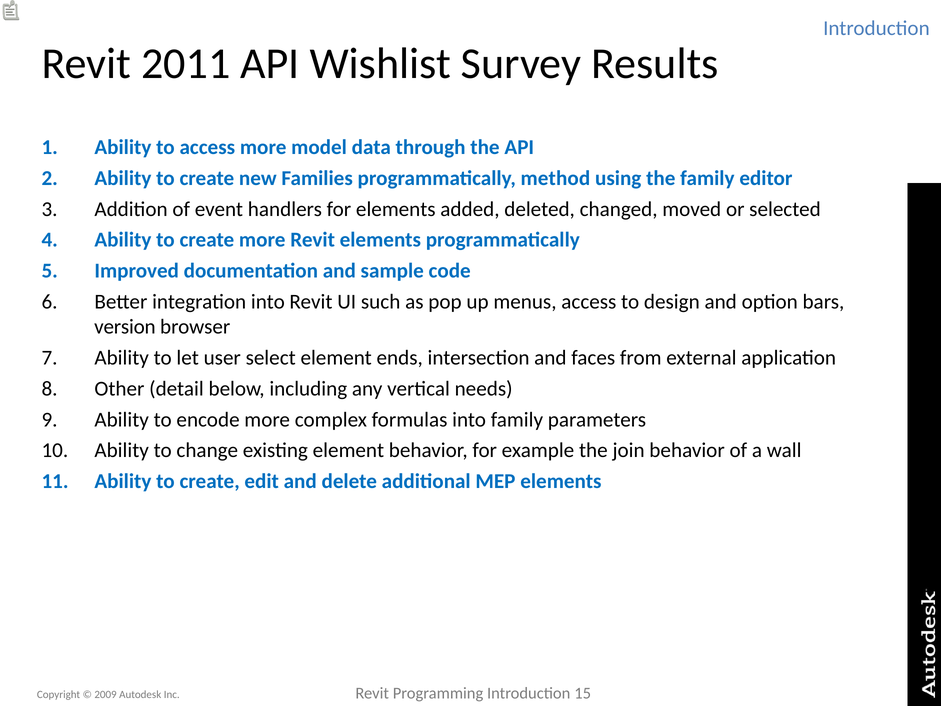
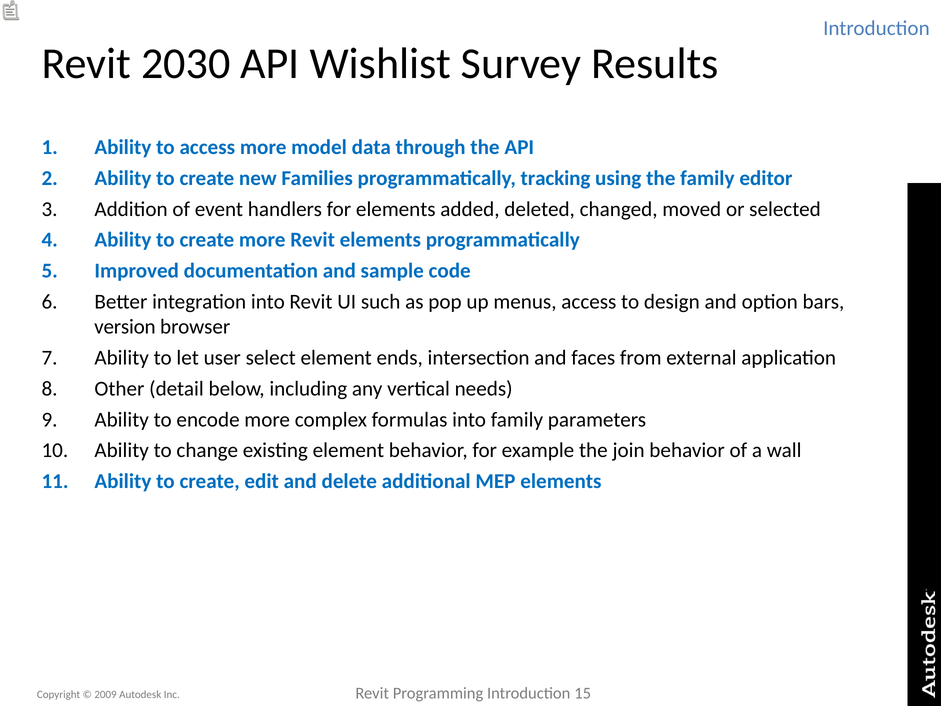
2011: 2011 -> 2030
method: method -> tracking
